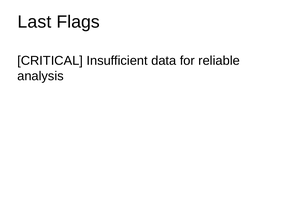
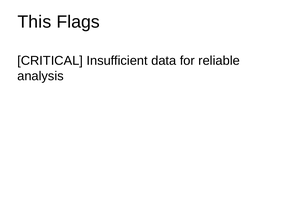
Last: Last -> This
